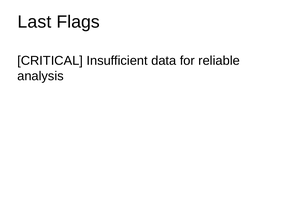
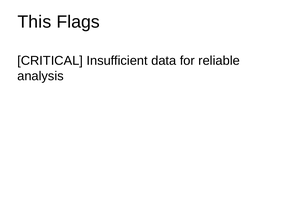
Last: Last -> This
